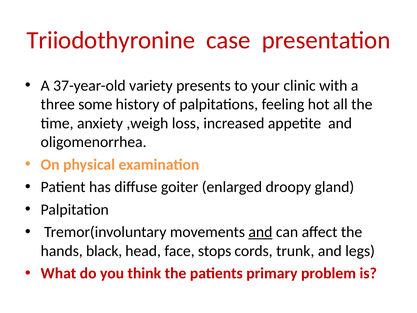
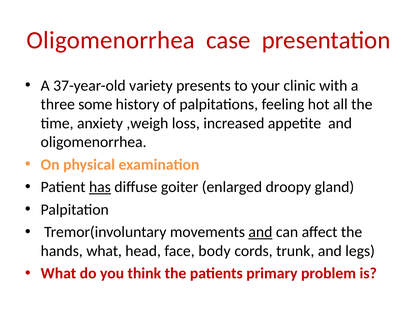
Triiodothyronine at (111, 40): Triiodothyronine -> Oligomenorrhea
has underline: none -> present
hands black: black -> what
stops: stops -> body
